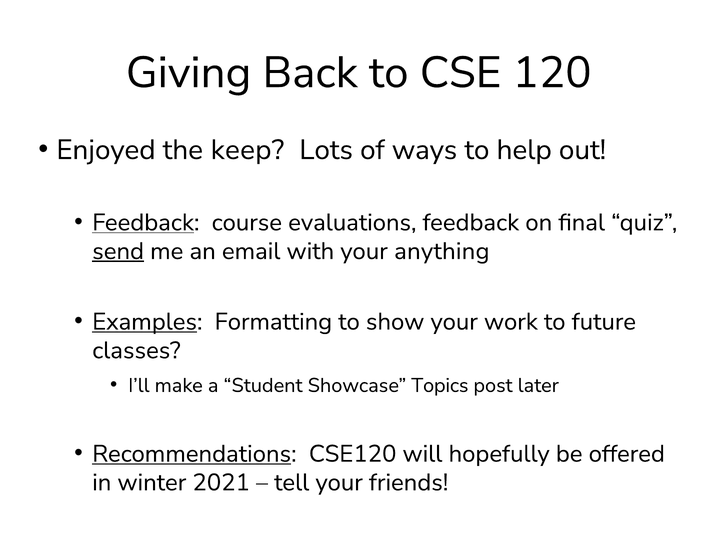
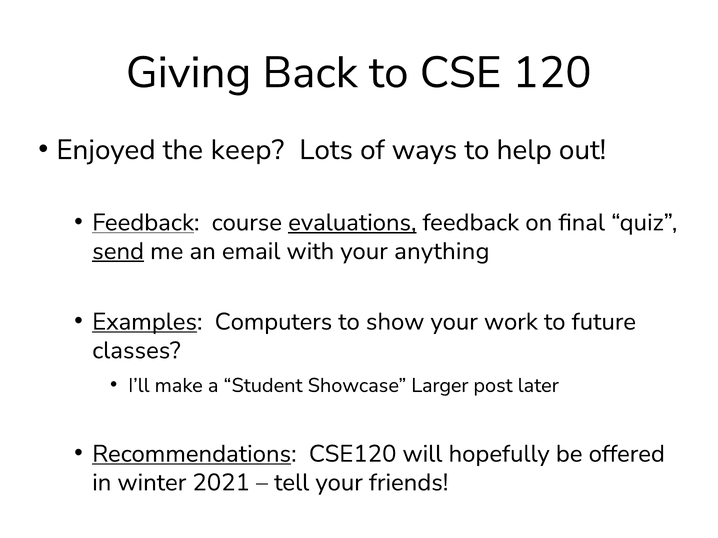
evaluations underline: none -> present
Formatting: Formatting -> Computers
Topics: Topics -> Larger
